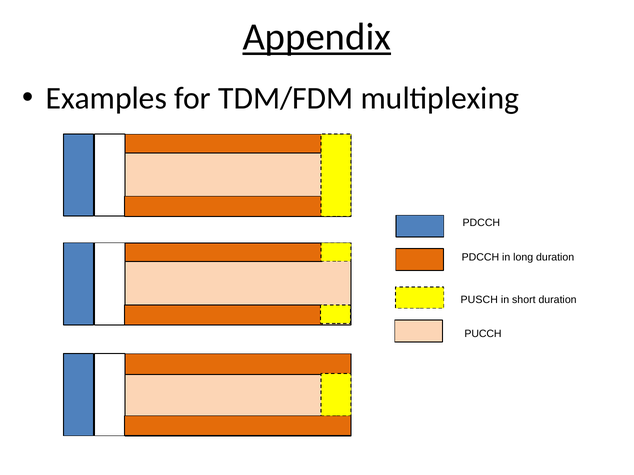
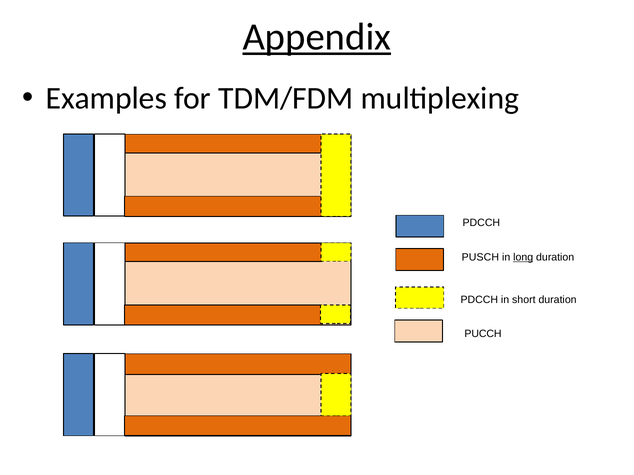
PDCCH at (480, 257): PDCCH -> PUSCH
long underline: none -> present
PUSCH at (479, 300): PUSCH -> PDCCH
